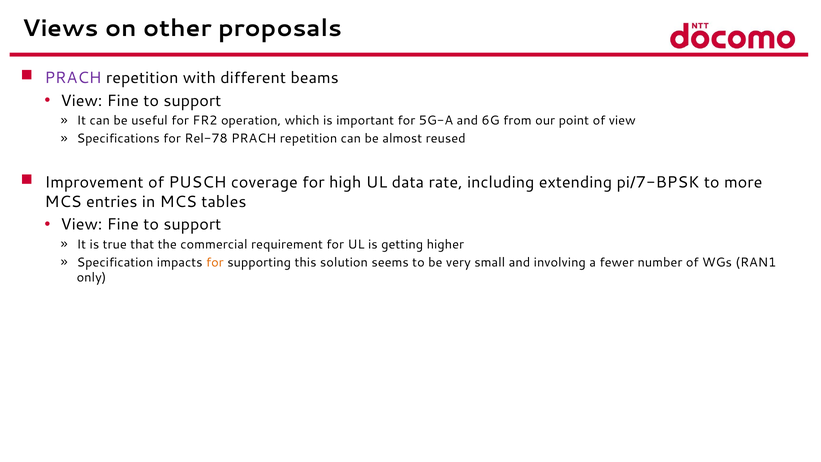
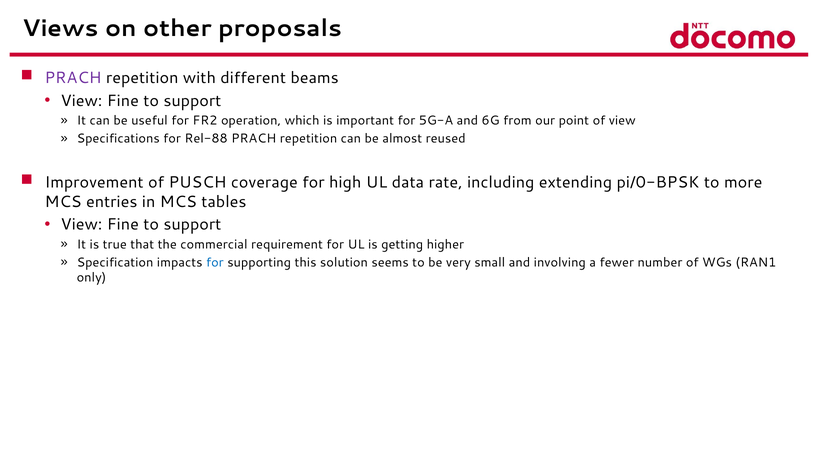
Rel-78: Rel-78 -> Rel-88
pi/7-BPSK: pi/7-BPSK -> pi/0-BPSK
for at (215, 262) colour: orange -> blue
